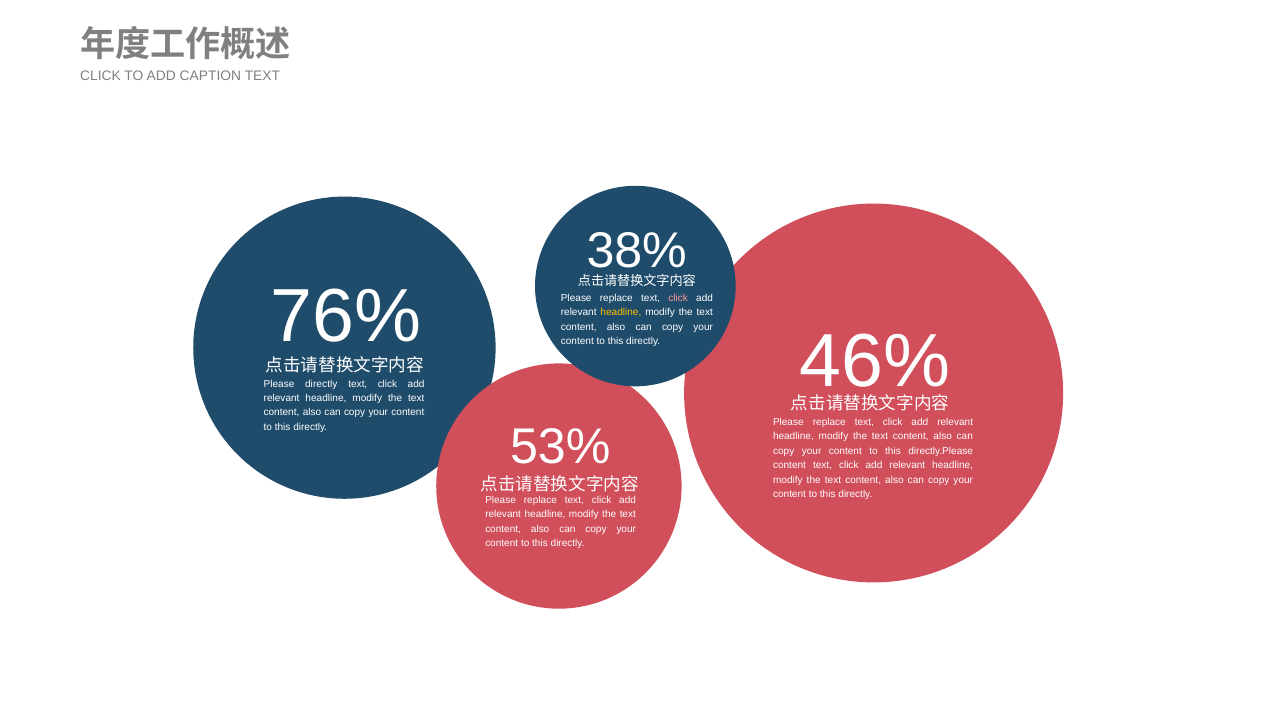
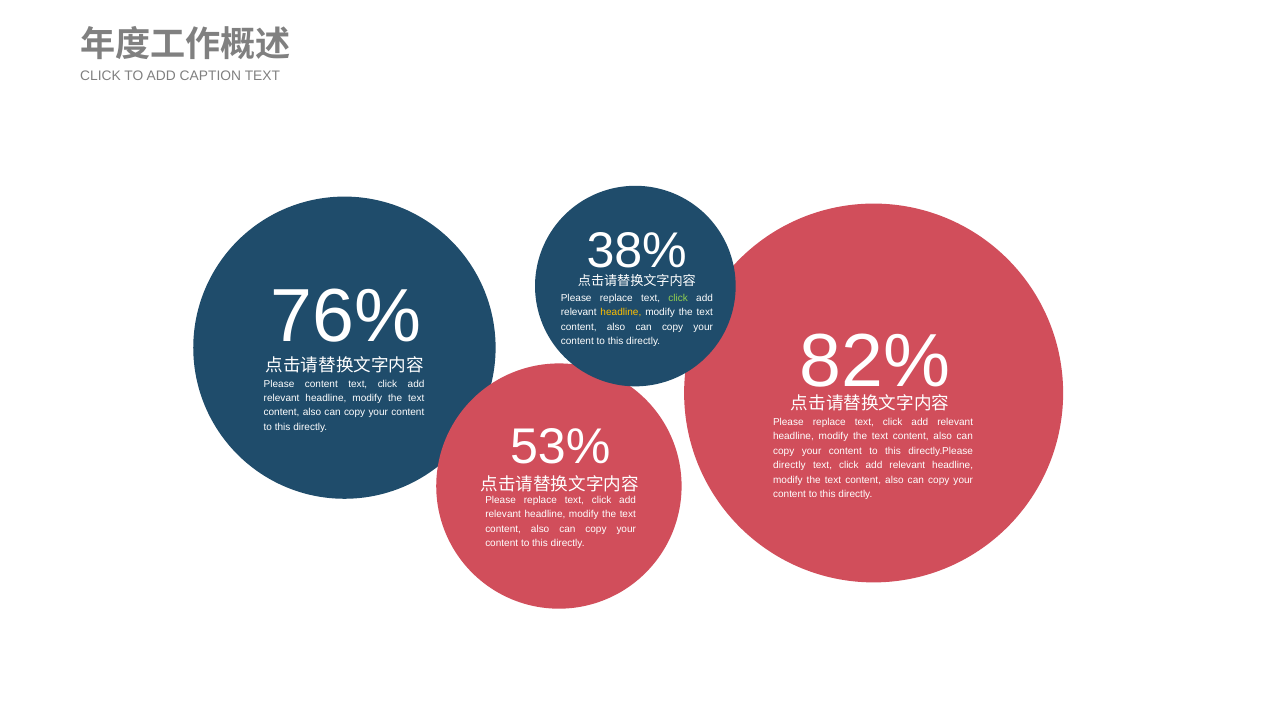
click at (678, 298) colour: pink -> light green
46%: 46% -> 82%
Please directly: directly -> content
content at (789, 466): content -> directly
